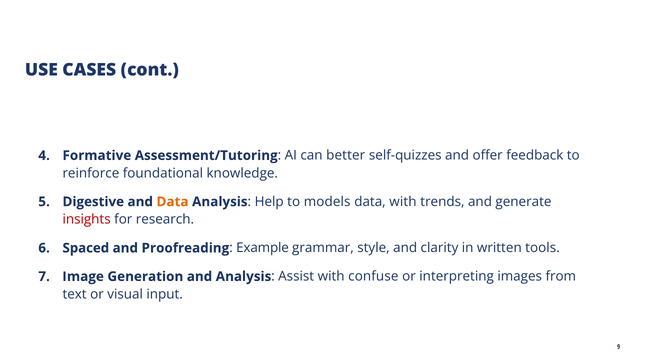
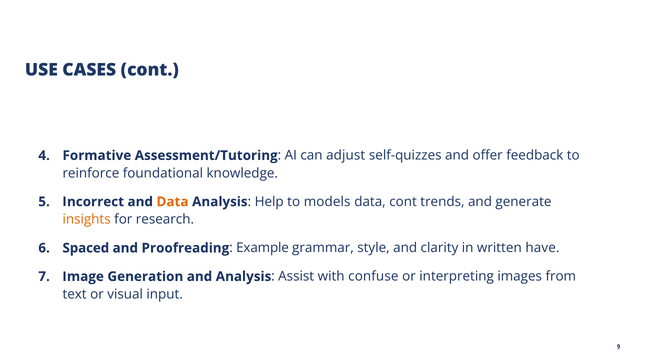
better: better -> adjust
Digestive: Digestive -> Incorrect
data with: with -> cont
insights colour: red -> orange
tools: tools -> have
